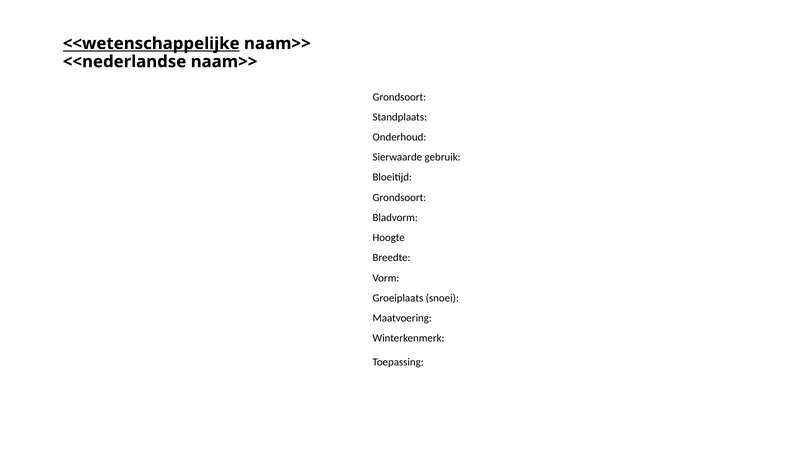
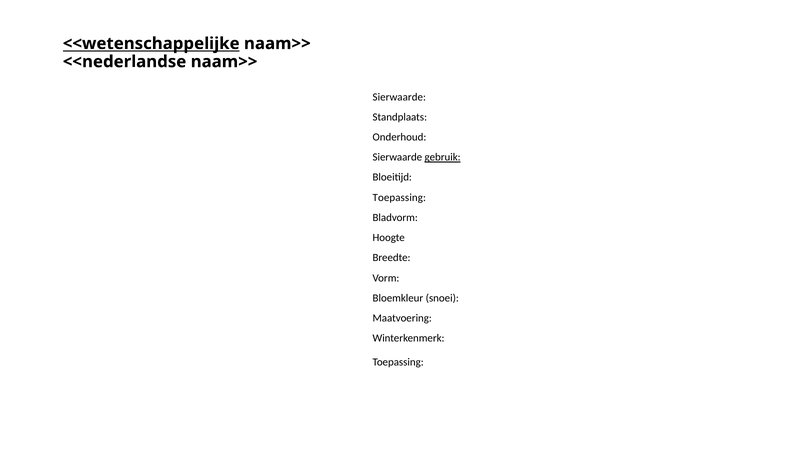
Grondsoort at (399, 97): Grondsoort -> Sierwaarde
gebruik underline: none -> present
Grondsoort at (399, 198): Grondsoort -> Toepassing
Groeiplaats: Groeiplaats -> Bloemkleur
